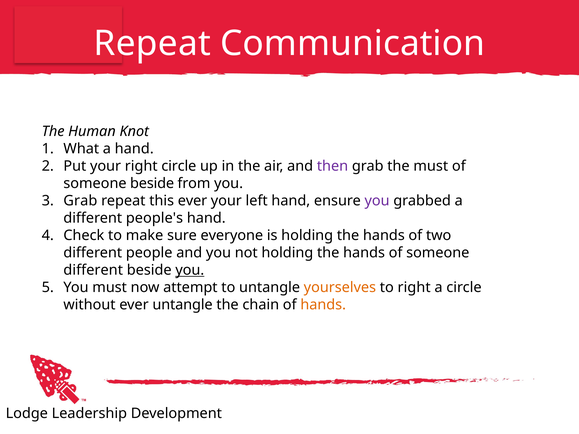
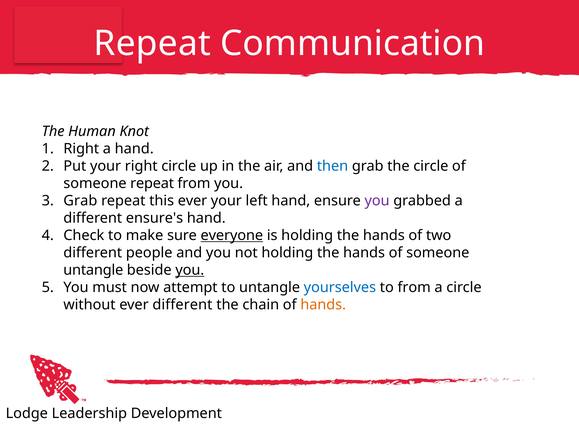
What at (81, 149): What -> Right
then colour: purple -> blue
the must: must -> circle
someone beside: beside -> repeat
people's: people's -> ensure's
everyone underline: none -> present
different at (93, 270): different -> untangle
yourselves colour: orange -> blue
to right: right -> from
ever untangle: untangle -> different
